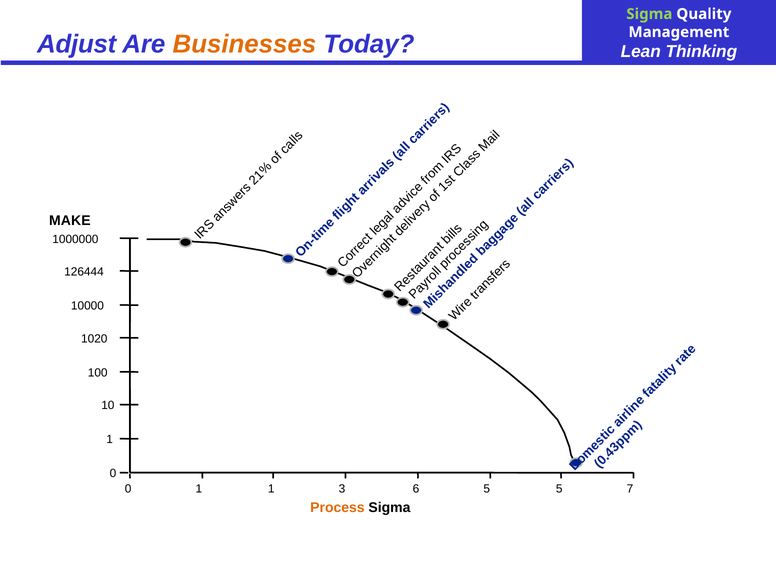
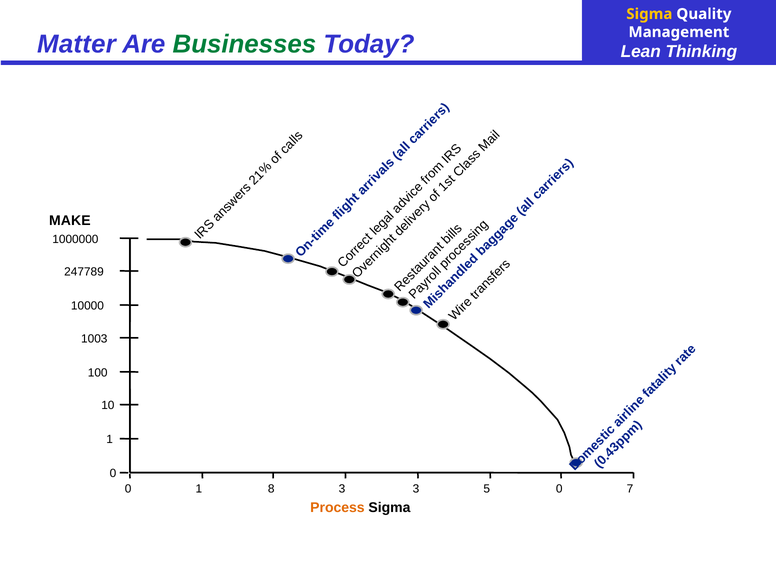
Sigma at (649, 14) colour: light green -> yellow
Adjust: Adjust -> Matter
Businesses colour: orange -> green
126444: 126444 -> 247789
1020: 1020 -> 1003
1 1: 1 -> 8
3 6: 6 -> 3
5 5: 5 -> 0
